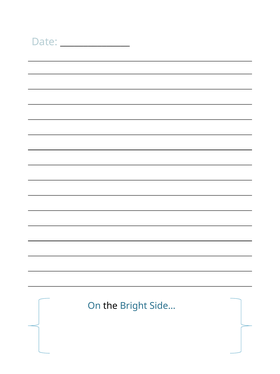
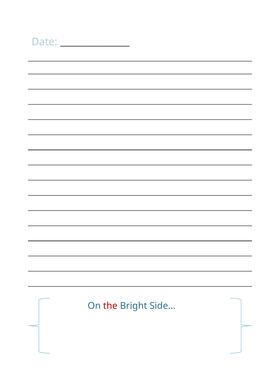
the colour: black -> red
